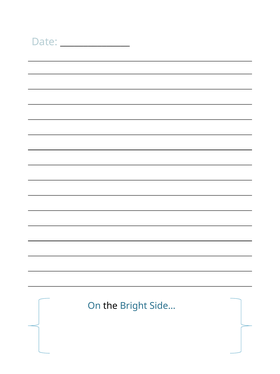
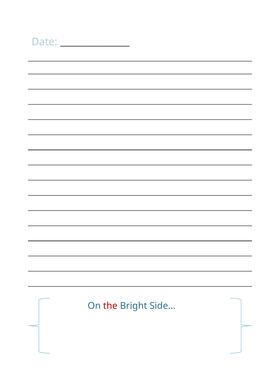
the colour: black -> red
